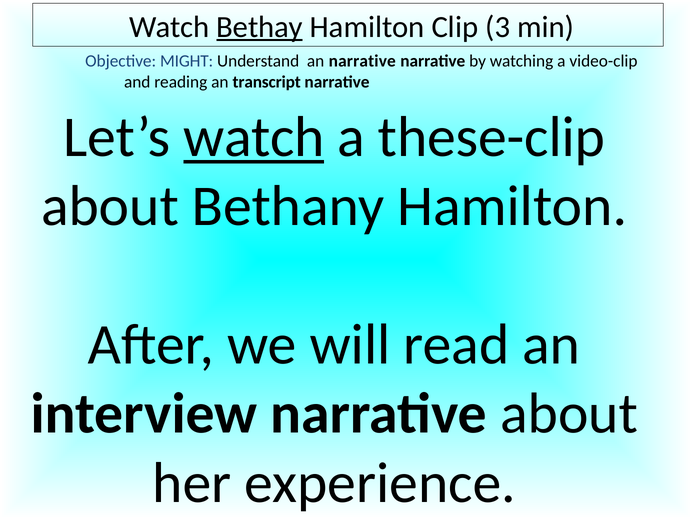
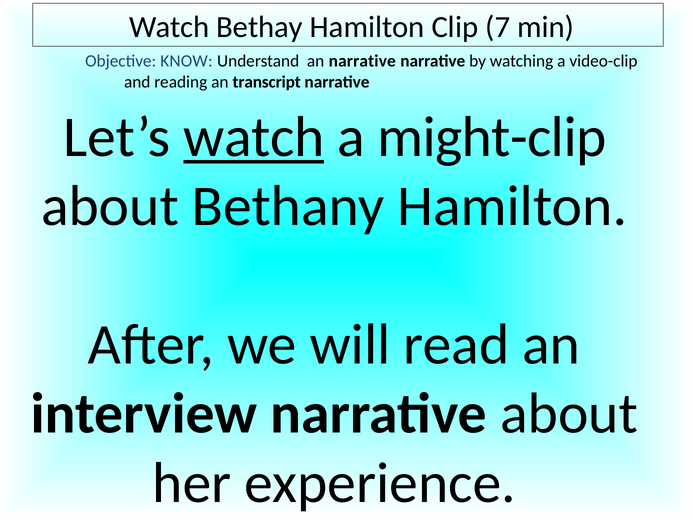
Bethay underline: present -> none
3: 3 -> 7
MIGHT: MIGHT -> KNOW
these-clip: these-clip -> might-clip
